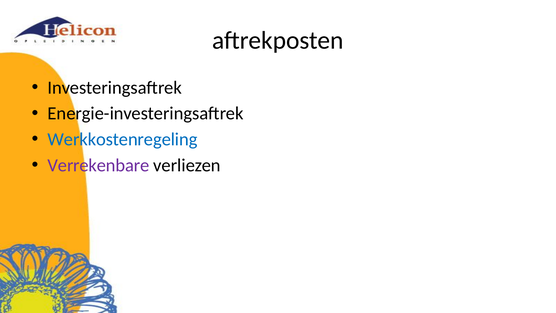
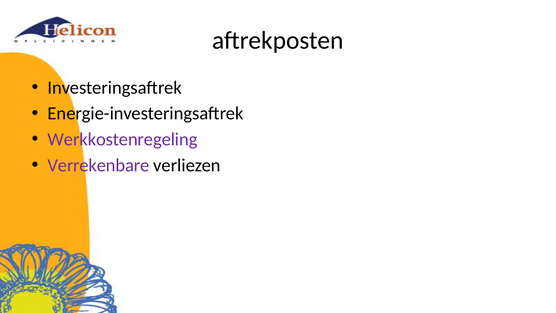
Werkkostenregeling colour: blue -> purple
